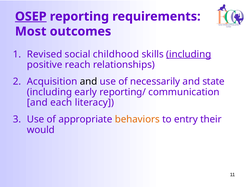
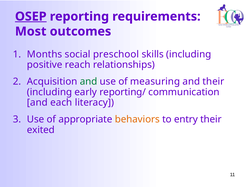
Revised: Revised -> Months
childhood: childhood -> preschool
including at (189, 54) underline: present -> none
and at (89, 82) colour: black -> green
necessarily: necessarily -> measuring
and state: state -> their
would: would -> exited
